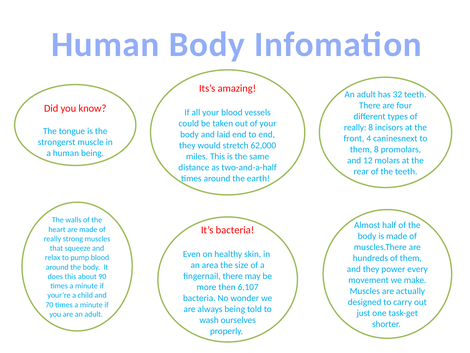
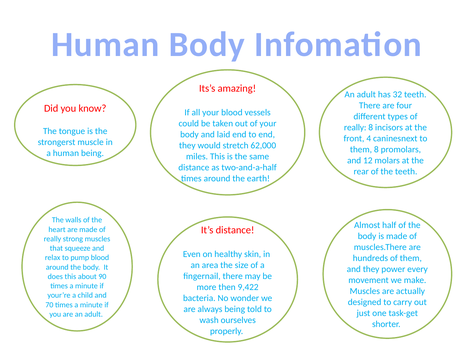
It’s bacteria: bacteria -> distance
6,107: 6,107 -> 9,422
